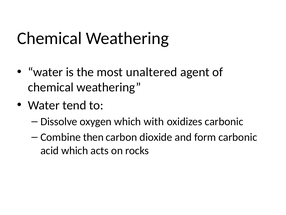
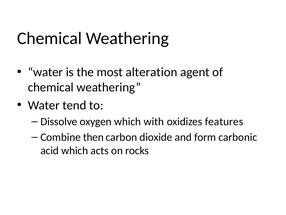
unaltered: unaltered -> alteration
oxidizes carbonic: carbonic -> features
